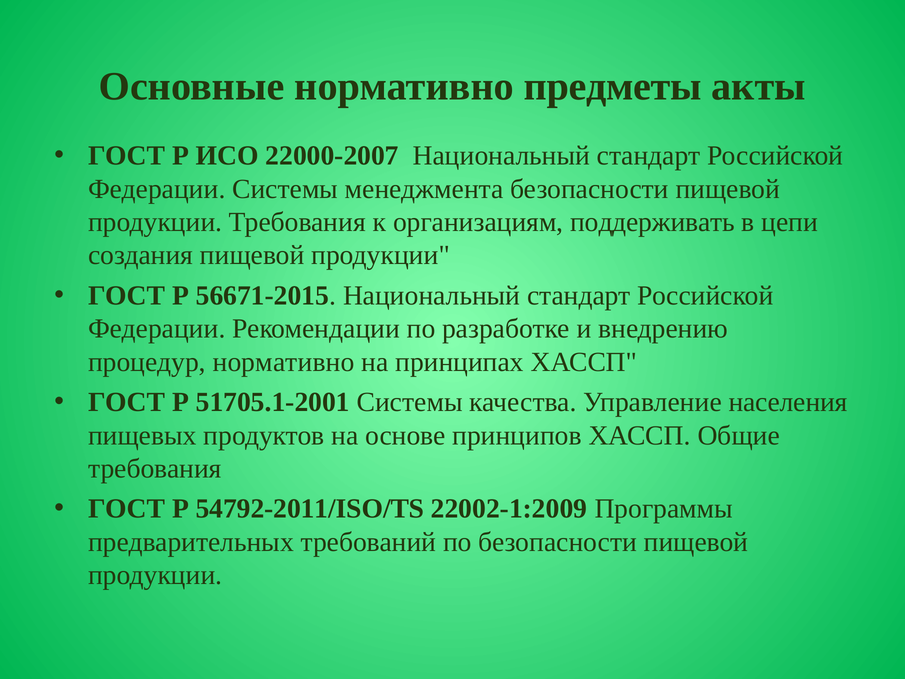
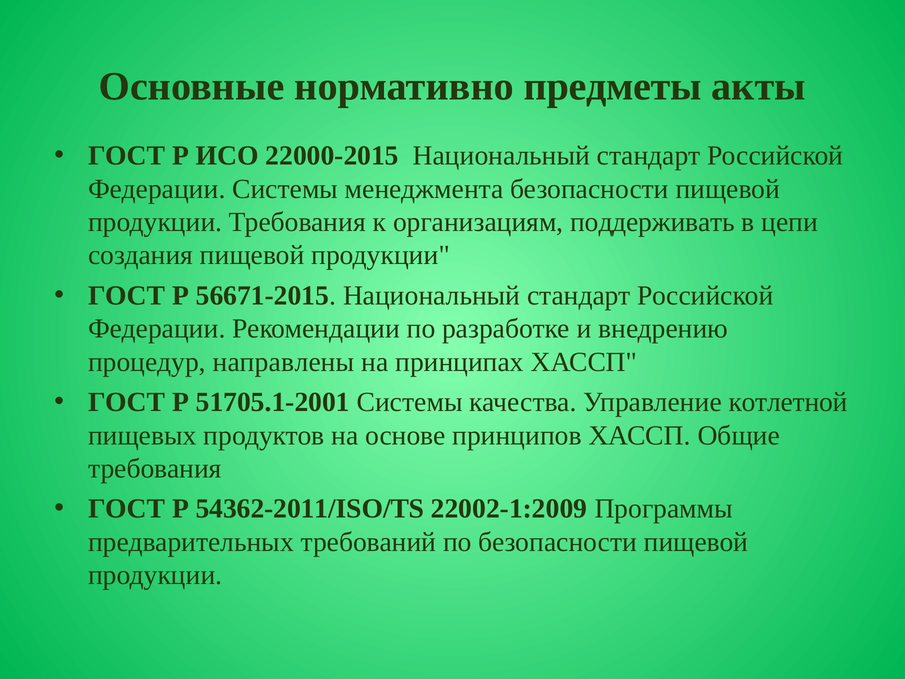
22000-2007: 22000-2007 -> 22000-2015
процедур нормативно: нормативно -> направлены
населения: населения -> котлетной
54792-2011/ISO/TS: 54792-2011/ISO/TS -> 54362-2011/ISO/TS
